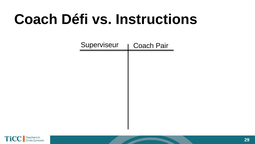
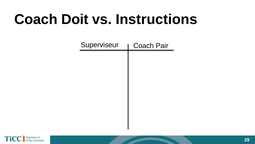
Défi: Défi -> Doit
